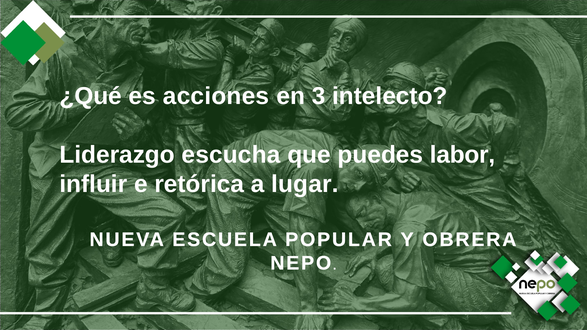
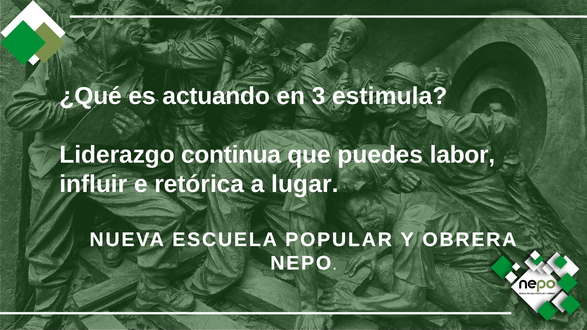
acciones: acciones -> actuando
intelecto: intelecto -> estimula
escucha: escucha -> continua
